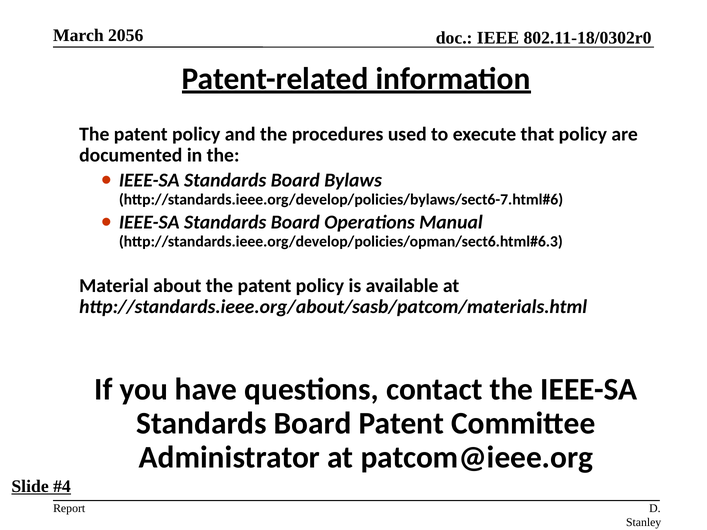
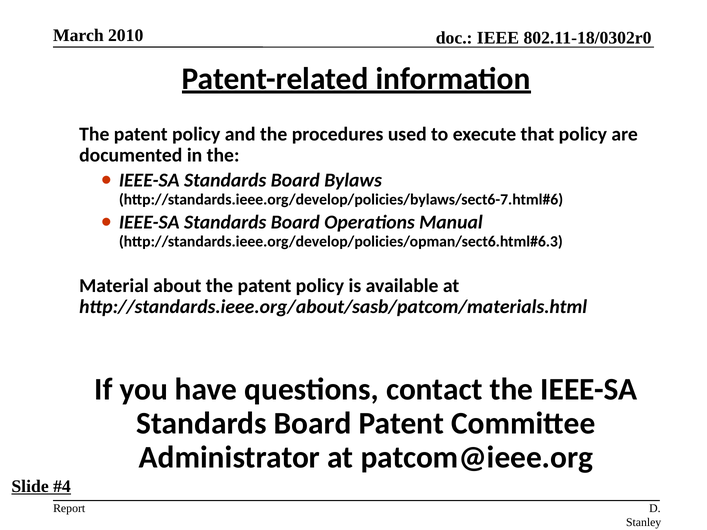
2056: 2056 -> 2010
